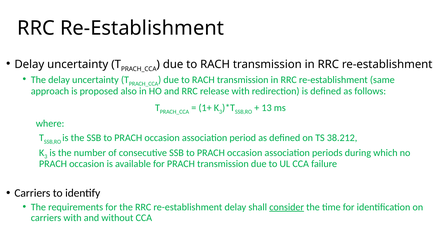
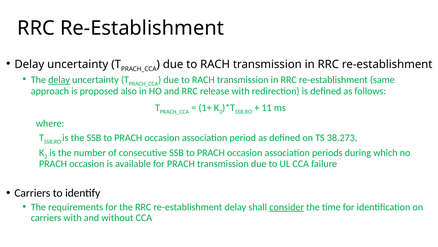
delay at (59, 80) underline: none -> present
13: 13 -> 11
38.212: 38.212 -> 38.273
